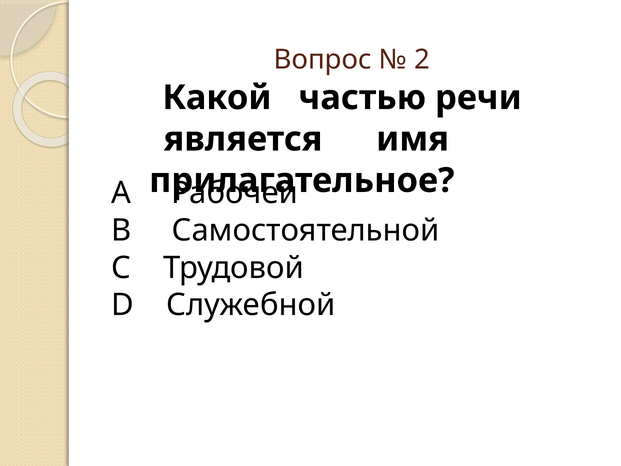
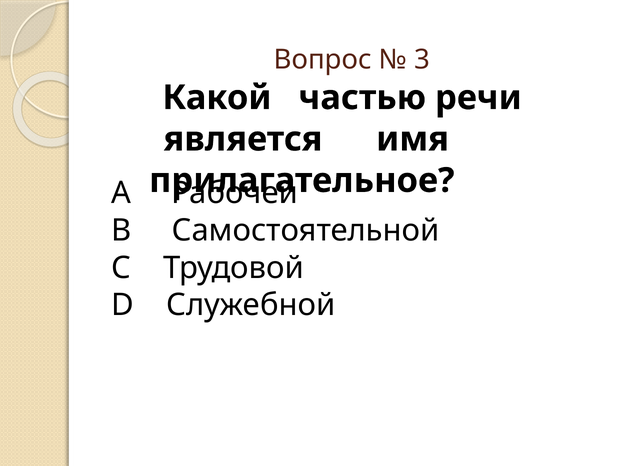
2: 2 -> 3
